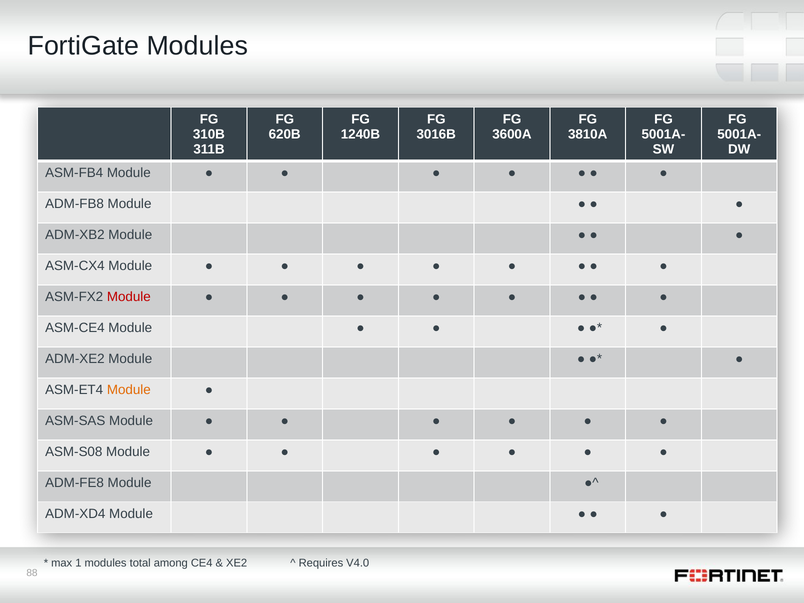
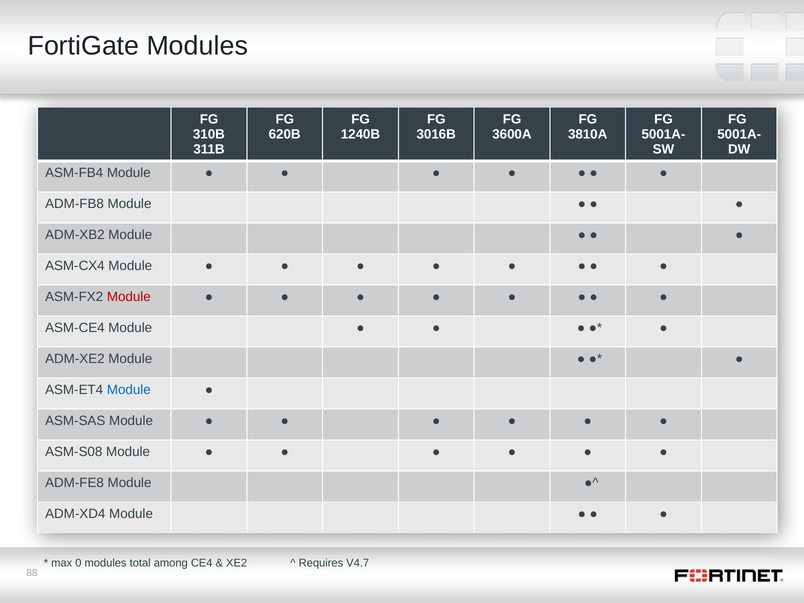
Module at (129, 390) colour: orange -> blue
1: 1 -> 0
V4.0: V4.0 -> V4.7
